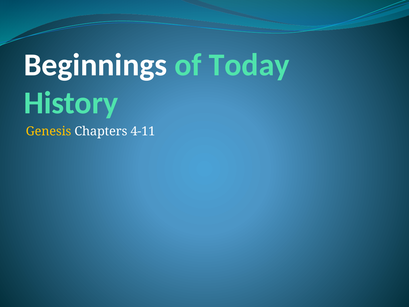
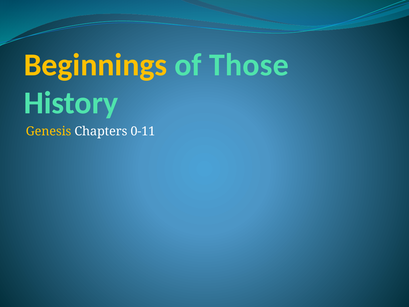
Beginnings colour: white -> yellow
Today: Today -> Those
4-11: 4-11 -> 0-11
